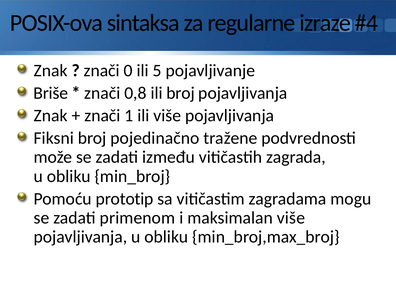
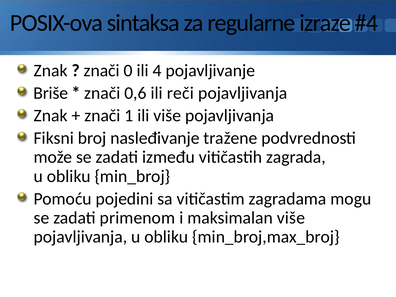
5: 5 -> 4
0,8: 0,8 -> 0,6
ili broj: broj -> reči
pojedinačno: pojedinačno -> nasleđivanje
prototip: prototip -> pojedini
